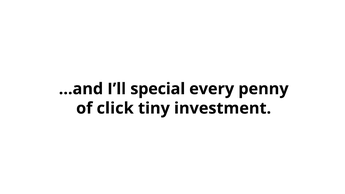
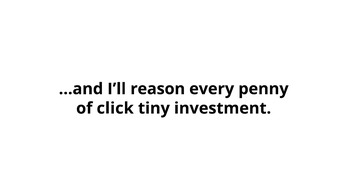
special: special -> reason
